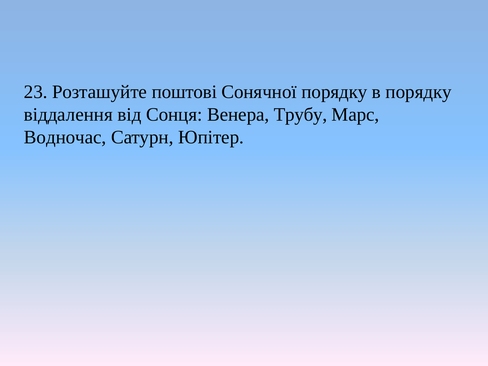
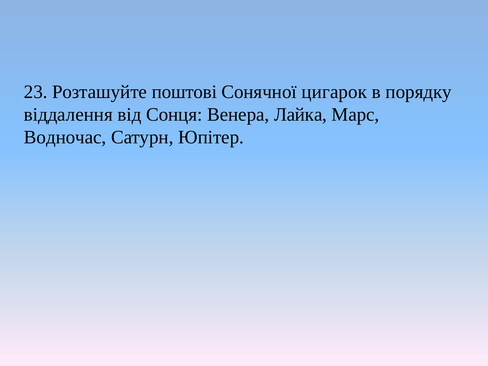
Сонячної порядку: порядку -> цигарок
Трубу: Трубу -> Лайка
